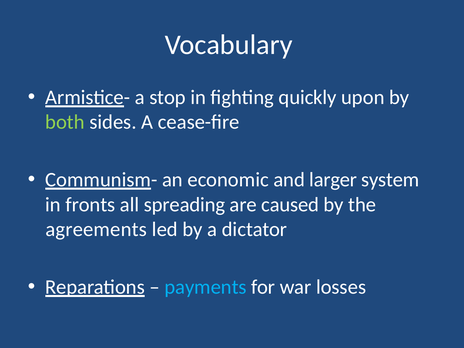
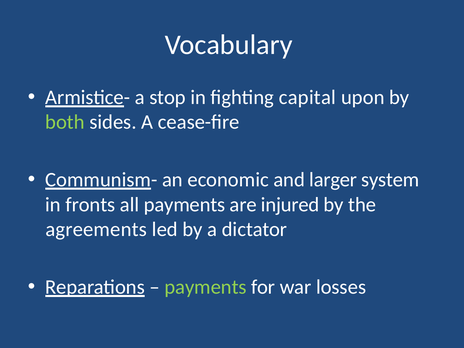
quickly: quickly -> capital
all spreading: spreading -> payments
caused: caused -> injured
payments at (205, 287) colour: light blue -> light green
